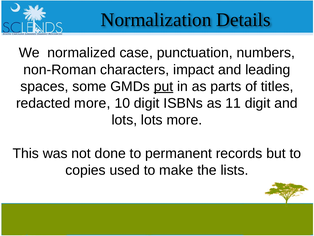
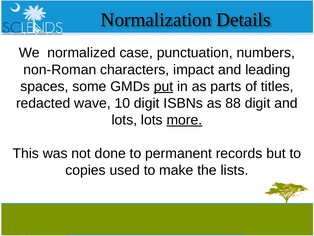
redacted more: more -> wave
11: 11 -> 88
more at (184, 120) underline: none -> present
